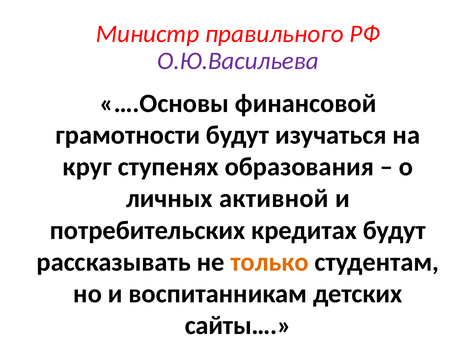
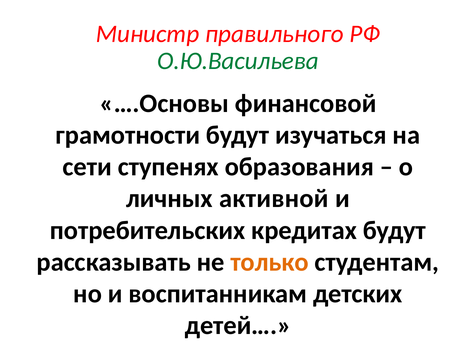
О.Ю.Васильева colour: purple -> green
круг: круг -> сети
сайты…: сайты… -> детей…
